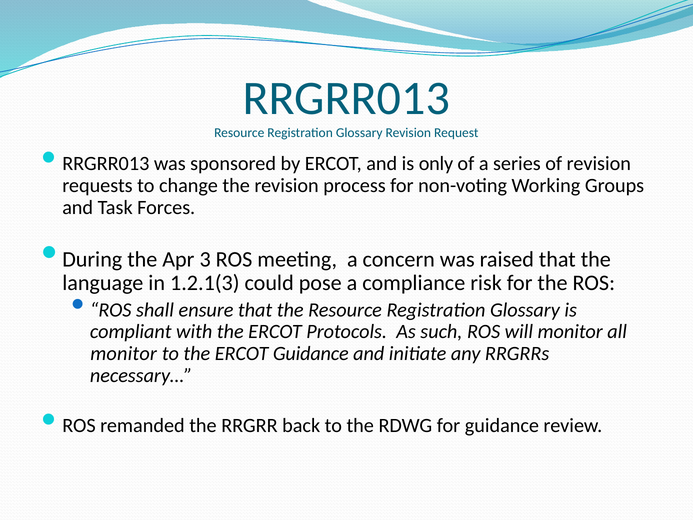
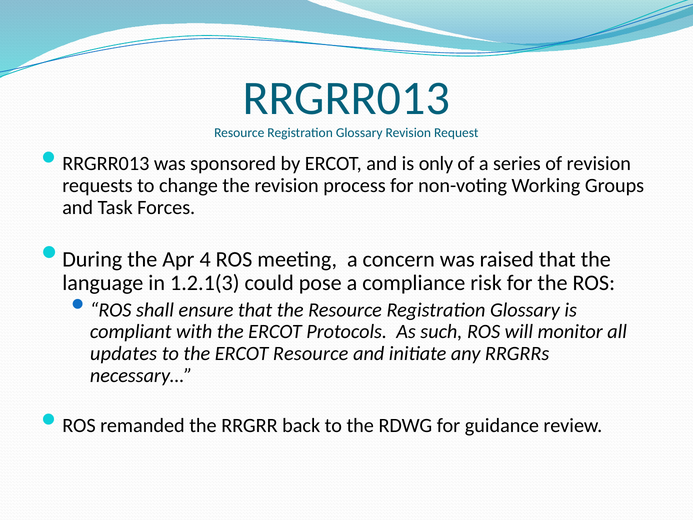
3: 3 -> 4
monitor at (124, 353): monitor -> updates
ERCOT Guidance: Guidance -> Resource
